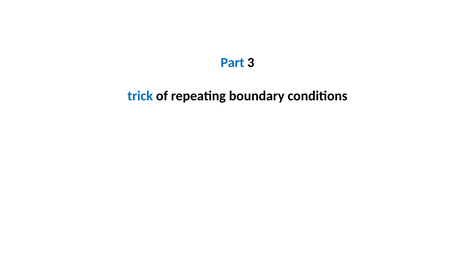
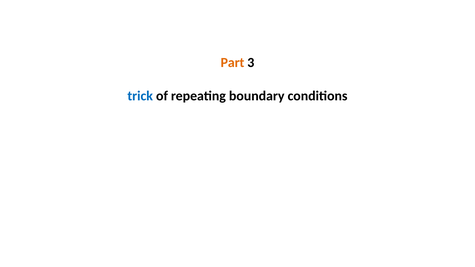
Part colour: blue -> orange
